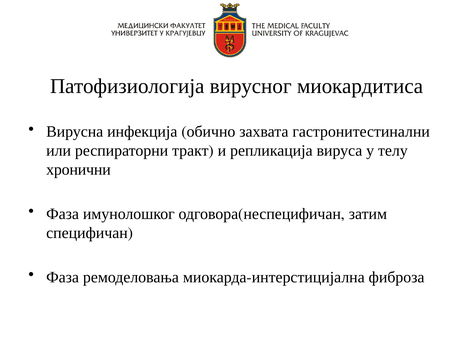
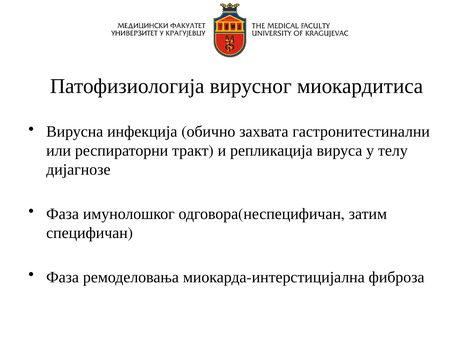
хронични: хронични -> дијагнозе
